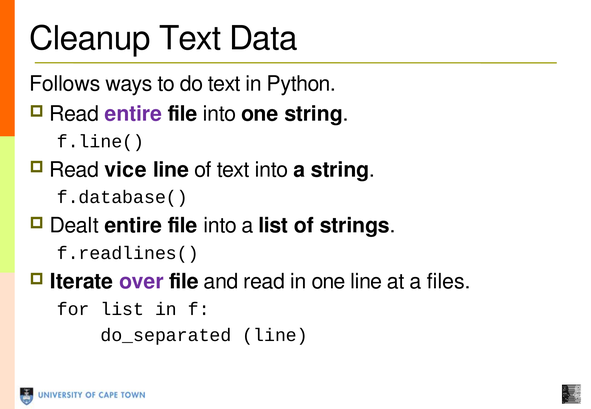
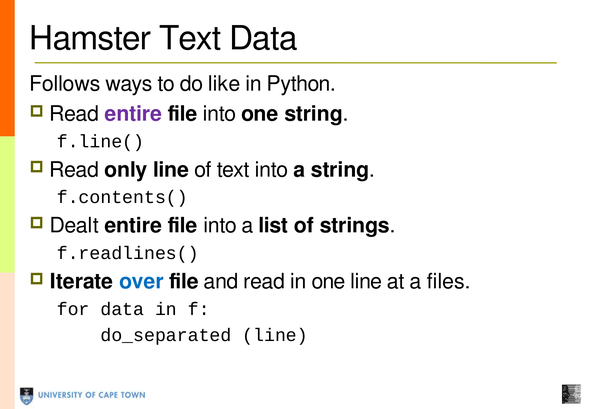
Cleanup: Cleanup -> Hamster
do text: text -> like
vice: vice -> only
f.database(: f.database( -> f.contents(
over colour: purple -> blue
for list: list -> data
